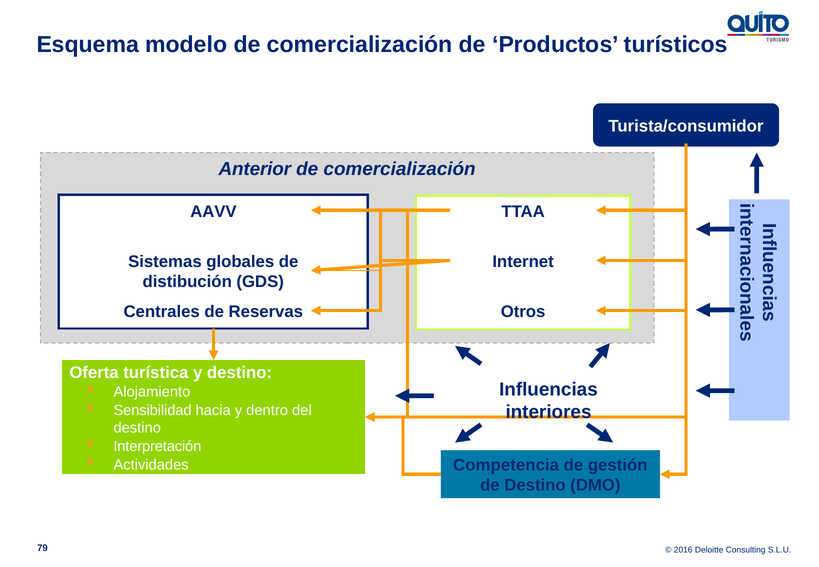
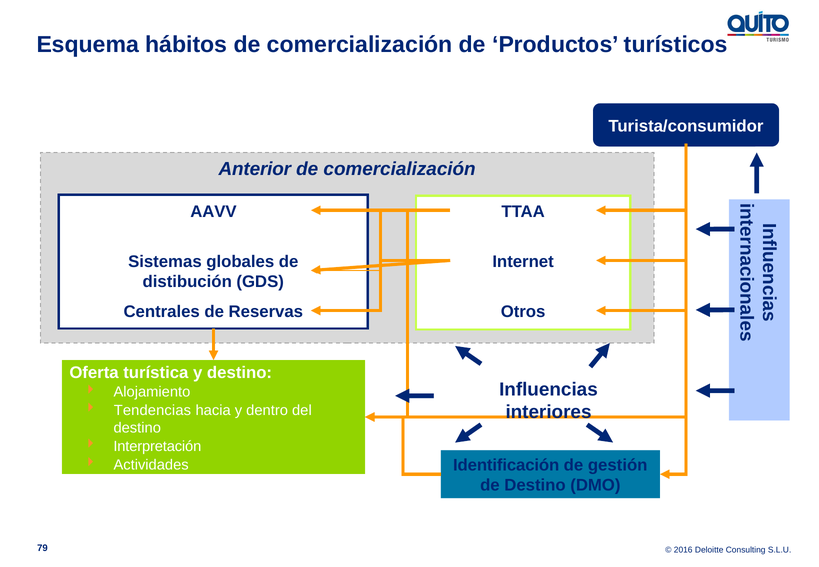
modelo: modelo -> hábitos
Sensibilidad: Sensibilidad -> Tendencias
Competencia: Competencia -> Identificación
